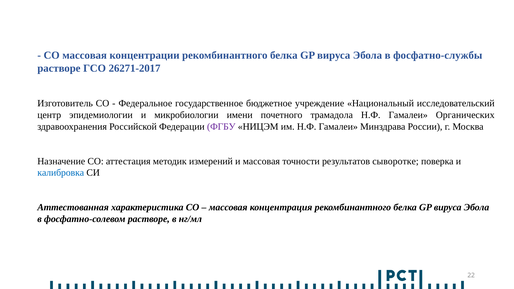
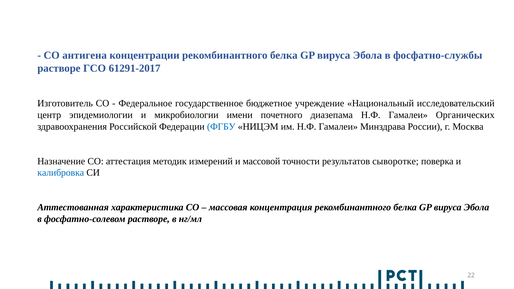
СО массовая: массовая -> антигена
26271-2017: 26271-2017 -> 61291-2017
трамадола: трамадола -> диазепама
ФГБУ colour: purple -> blue
и массовая: массовая -> массовой
